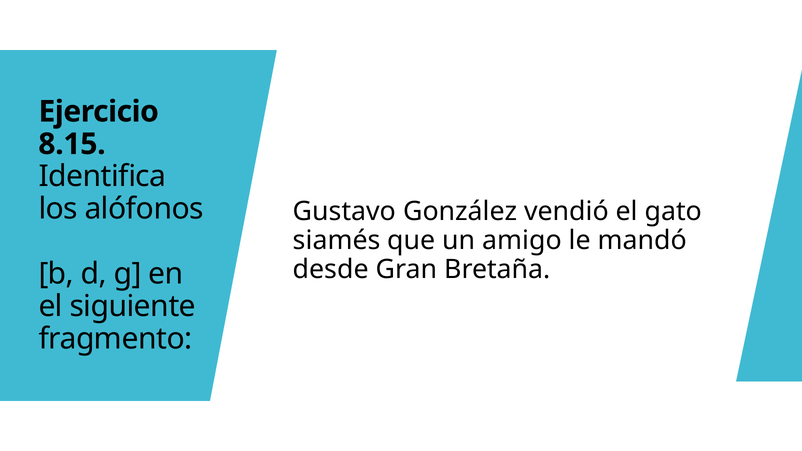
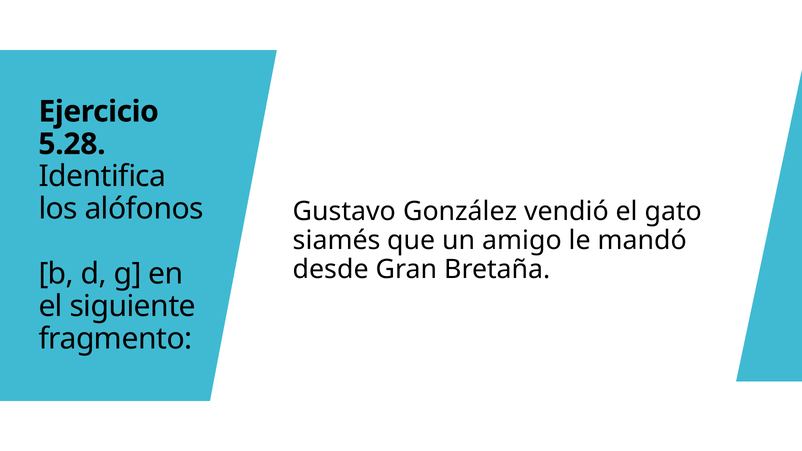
8.15: 8.15 -> 5.28
